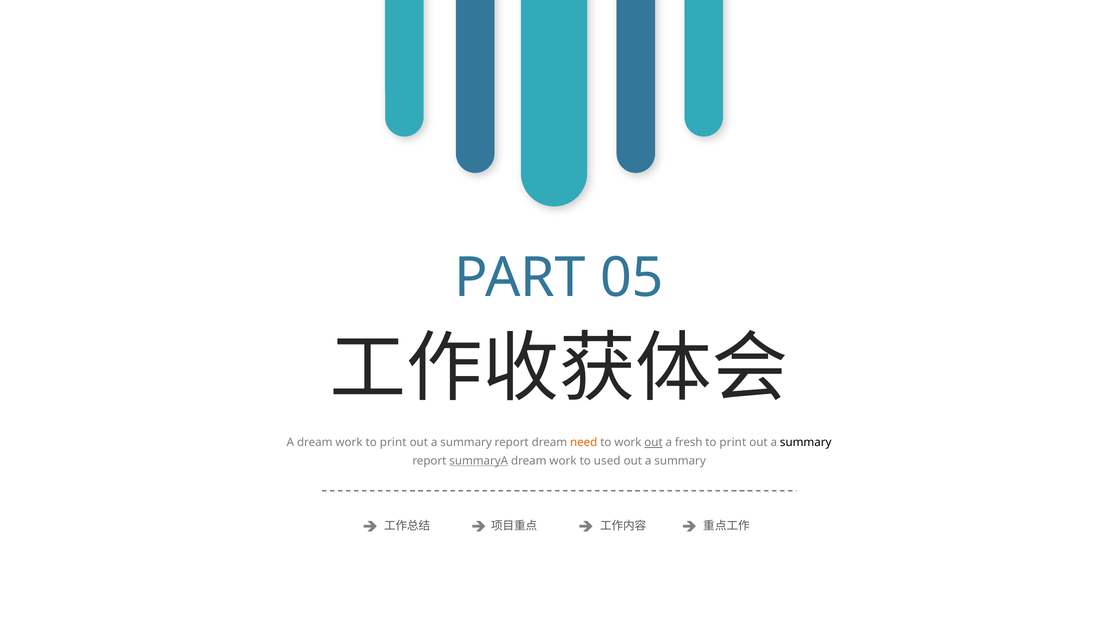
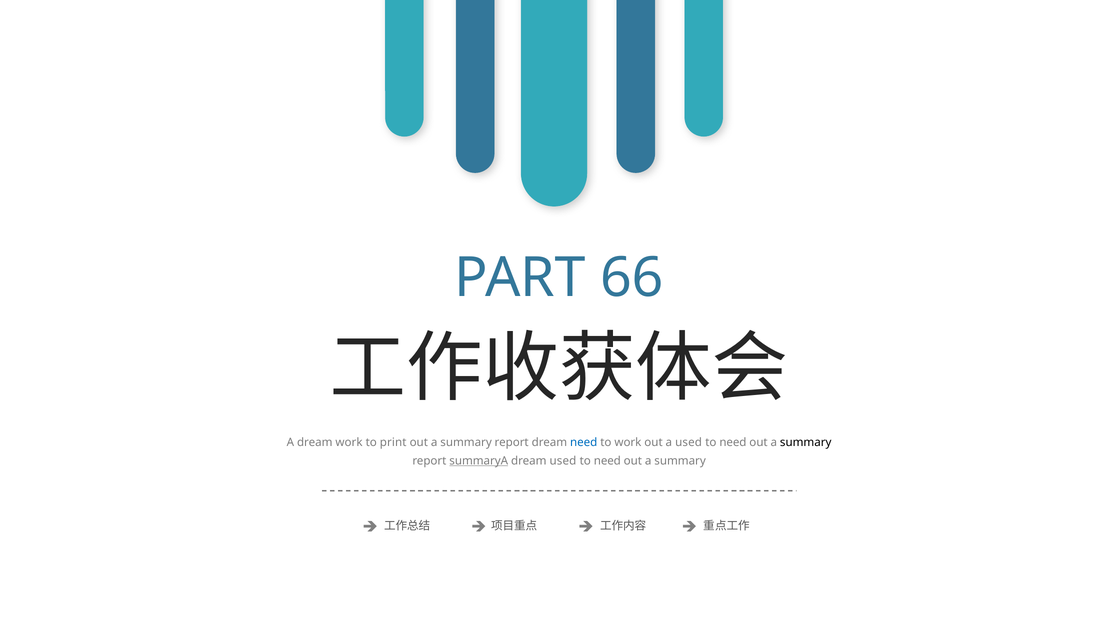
05: 05 -> 66
need at (584, 443) colour: orange -> blue
out at (654, 443) underline: present -> none
a fresh: fresh -> used
print at (733, 443): print -> need
work at (563, 461): work -> used
used at (607, 461): used -> need
